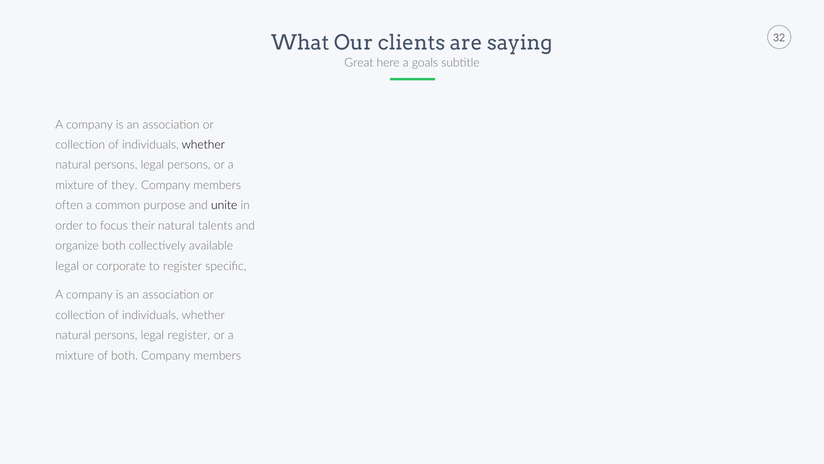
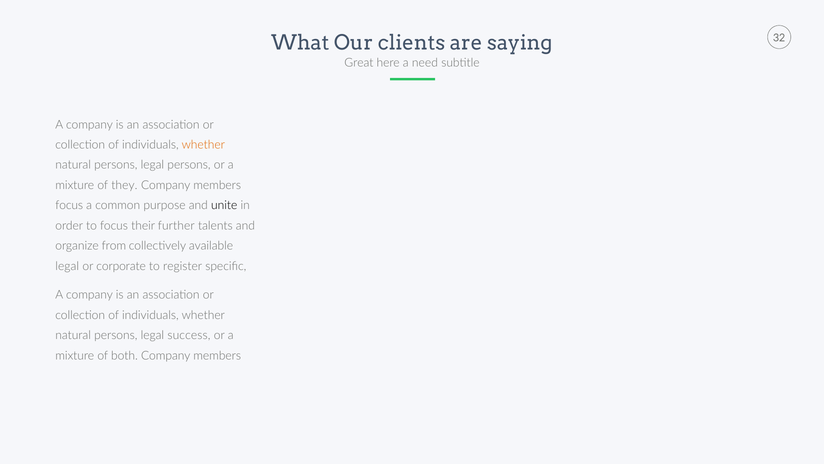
goals: goals -> need
whether at (203, 145) colour: black -> orange
often at (69, 205): often -> focus
their natural: natural -> further
organize both: both -> from
legal register: register -> success
